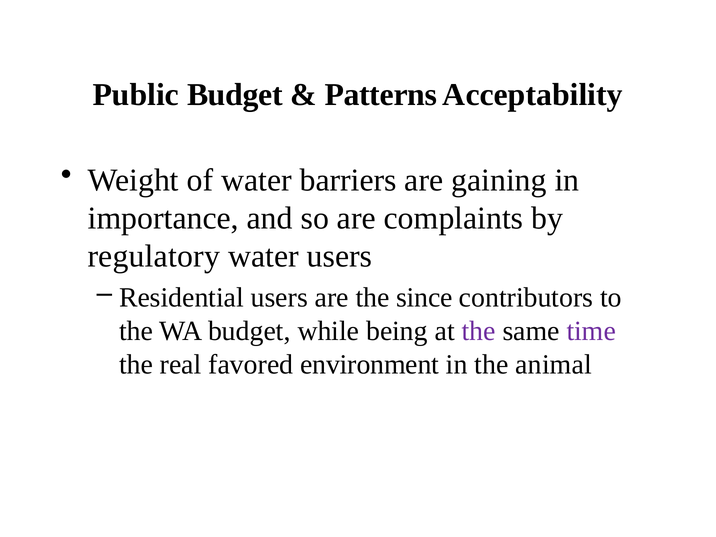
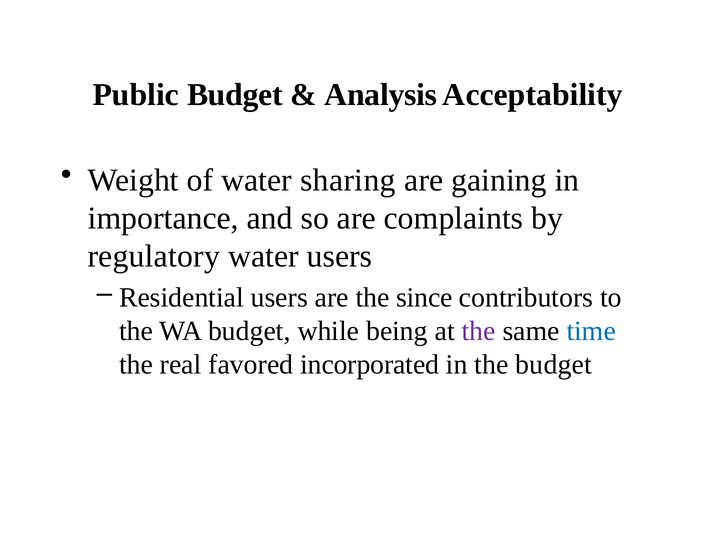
Patterns: Patterns -> Analysis
barriers: barriers -> sharing
time colour: purple -> blue
environment: environment -> incorporated
the animal: animal -> budget
